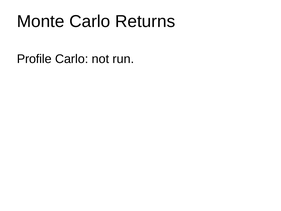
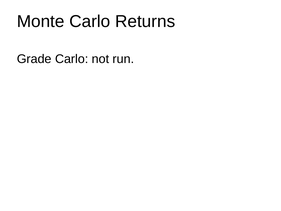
Profile: Profile -> Grade
